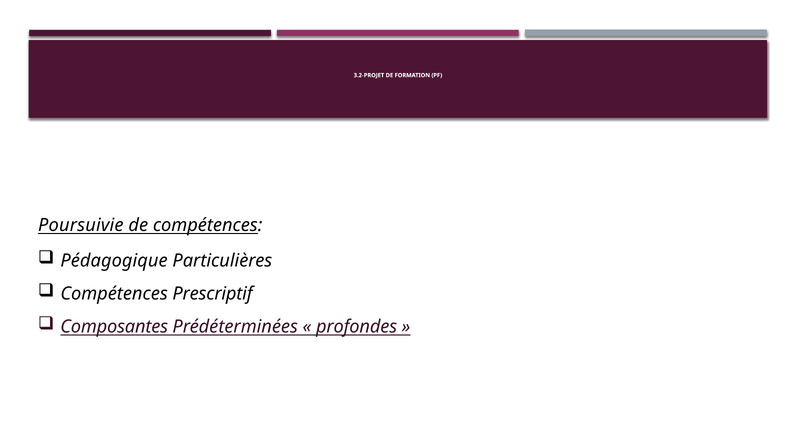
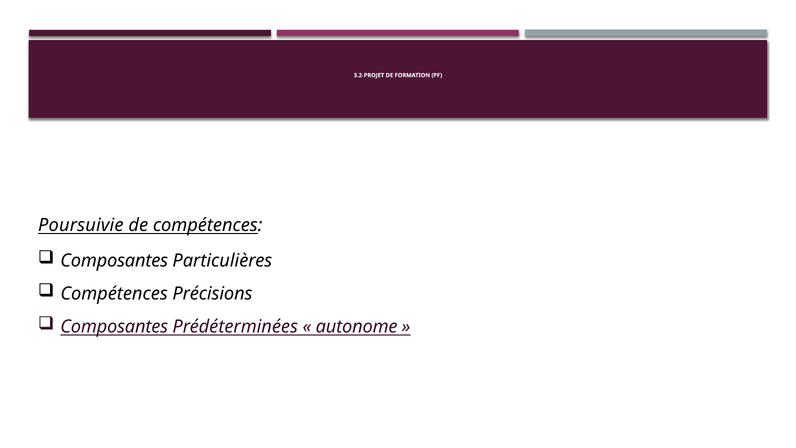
Pédagogique at (114, 261): Pédagogique -> Composantes
Prescriptif: Prescriptif -> Précisions
profondes: profondes -> autonome
